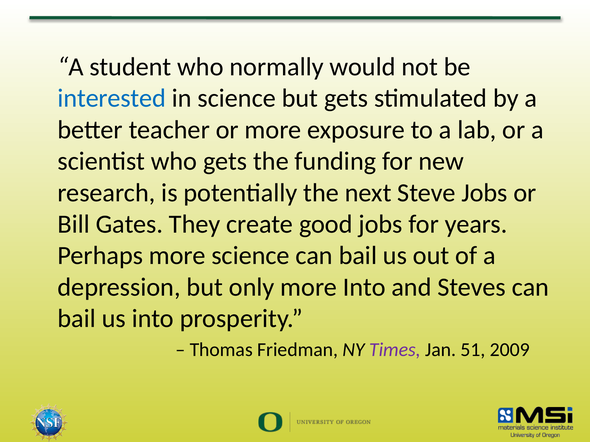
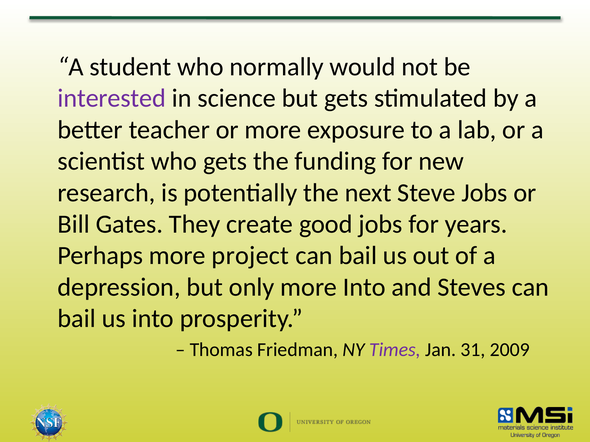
interested colour: blue -> purple
more science: science -> project
51: 51 -> 31
